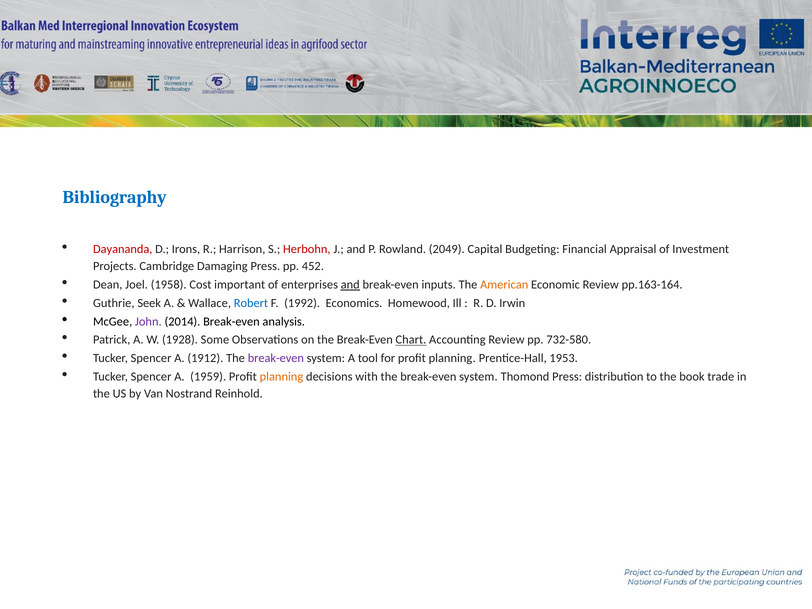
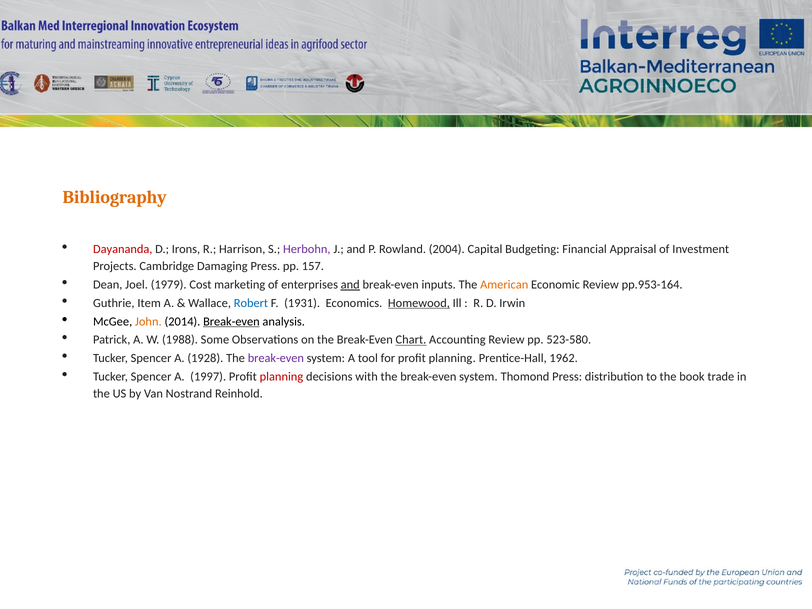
Bibliography colour: blue -> orange
Herbohn colour: red -> purple
2049: 2049 -> 2004
452: 452 -> 157
1958: 1958 -> 1979
important: important -> marketing
pp.163-164: pp.163-164 -> pp.953-164
Seek: Seek -> Item
1992: 1992 -> 1931
Homewood underline: none -> present
John colour: purple -> orange
Break-even at (231, 321) underline: none -> present
1928: 1928 -> 1988
732-580: 732-580 -> 523-580
1912: 1912 -> 1928
1953: 1953 -> 1962
1959: 1959 -> 1997
planning at (281, 377) colour: orange -> red
